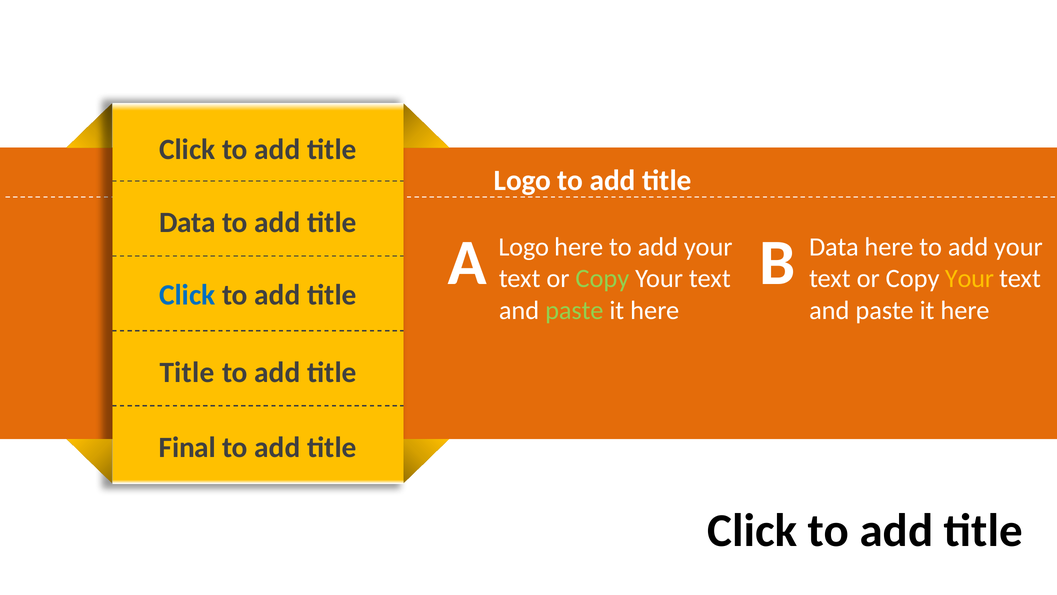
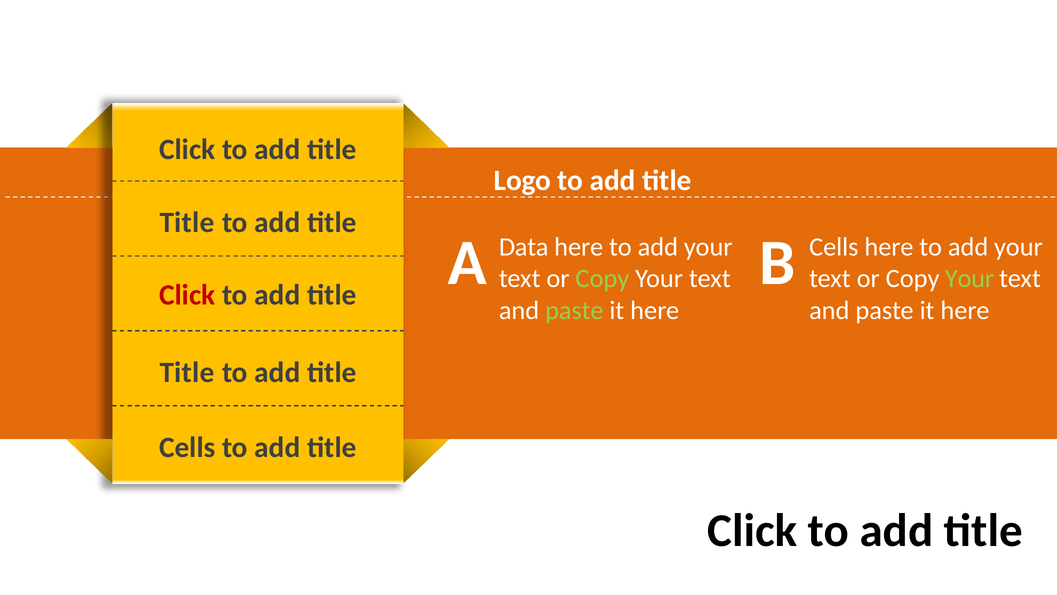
Data at (187, 222): Data -> Title
Logo at (524, 247): Logo -> Data
A Data: Data -> Cells
Your at (969, 278) colour: yellow -> light green
Click at (187, 295) colour: blue -> red
Final at (187, 447): Final -> Cells
